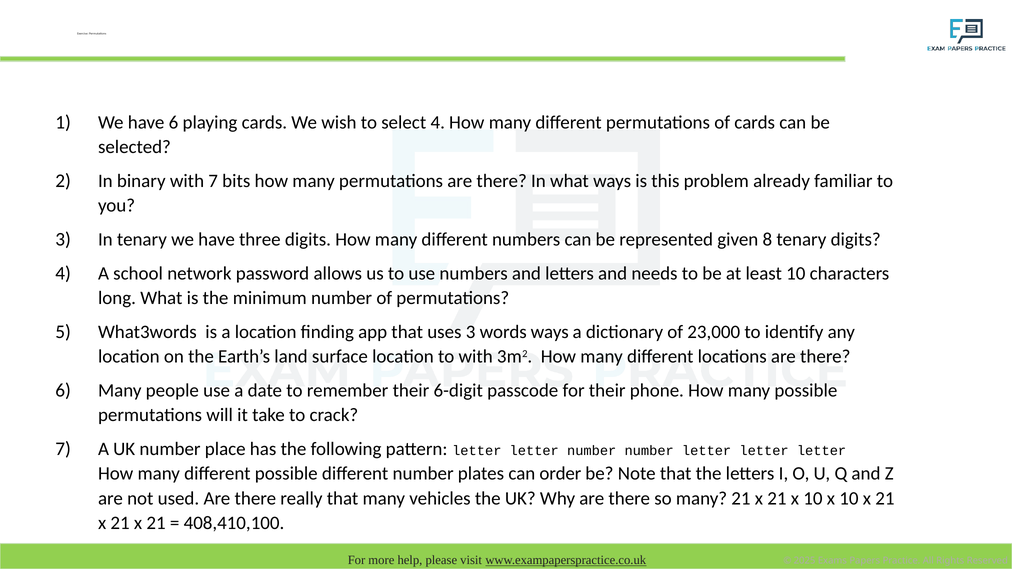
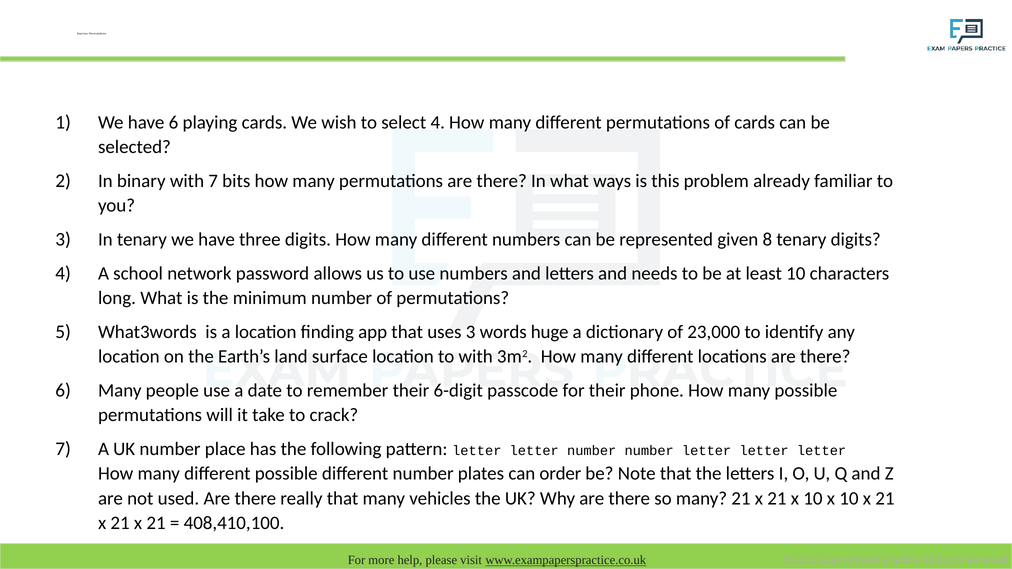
words ways: ways -> huge
